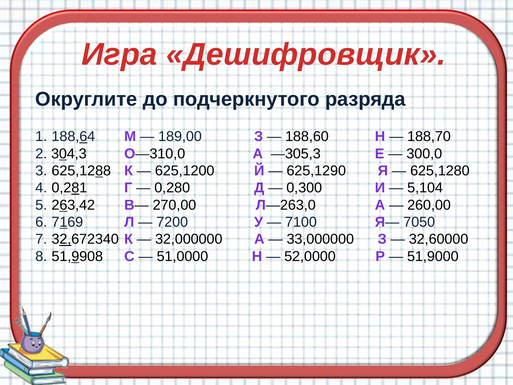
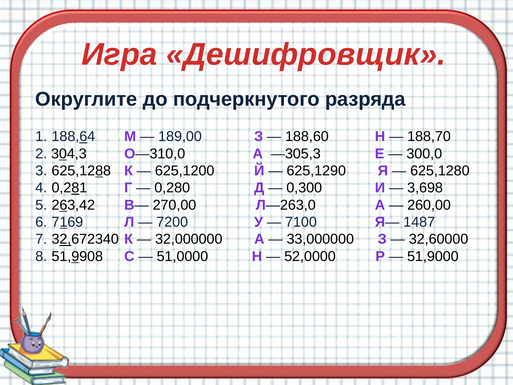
5,104: 5,104 -> 3,698
7050: 7050 -> 1487
